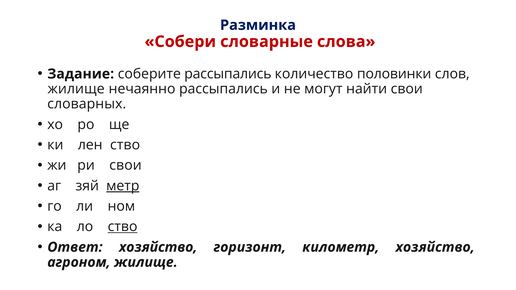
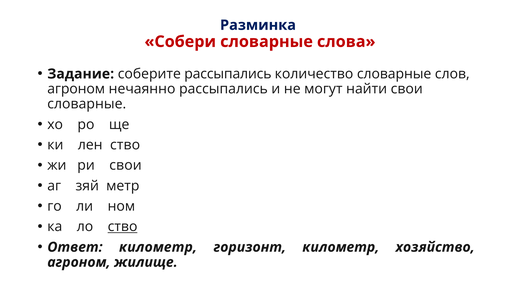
количество половинки: половинки -> словарные
жилище at (76, 89): жилище -> агроном
словарных at (87, 104): словарных -> словарные
метр underline: present -> none
Ответ хозяйство: хозяйство -> километр
